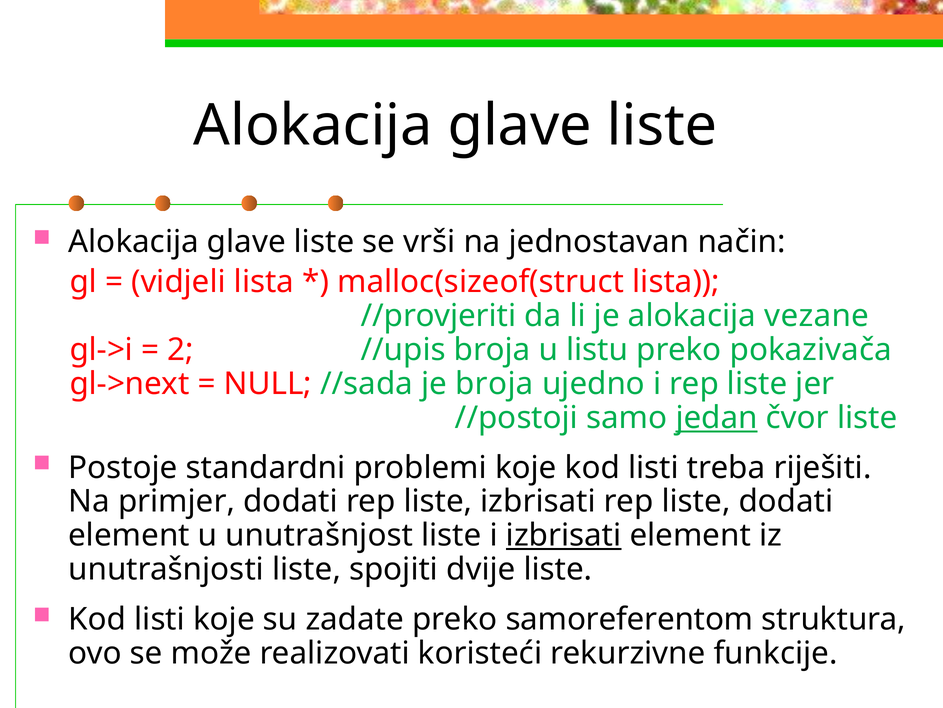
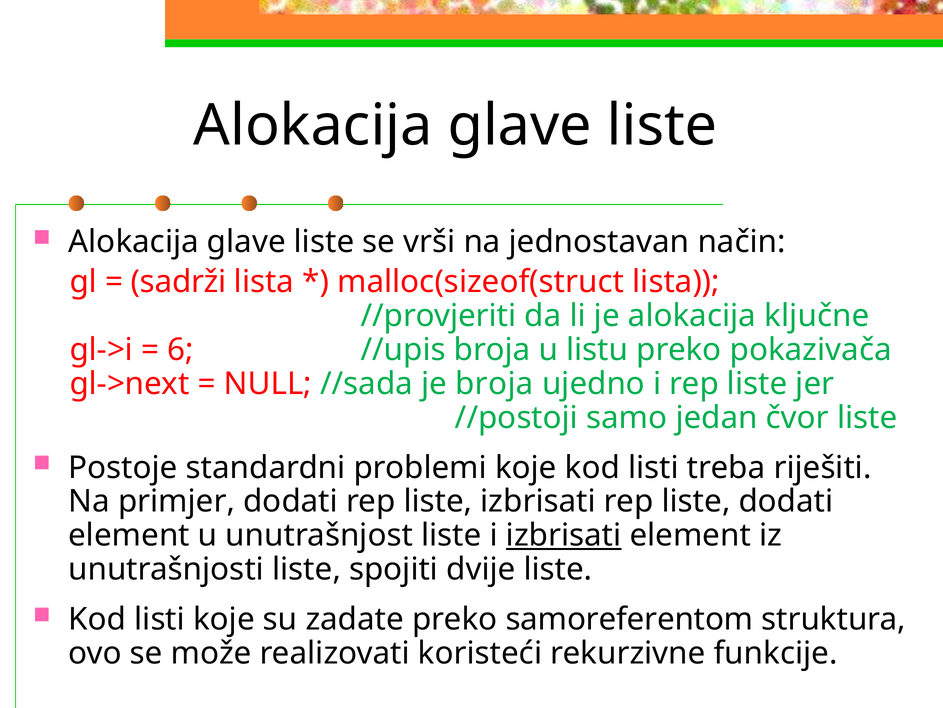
vidjeli: vidjeli -> sadrži
vezane: vezane -> ključne
2: 2 -> 6
jedan underline: present -> none
